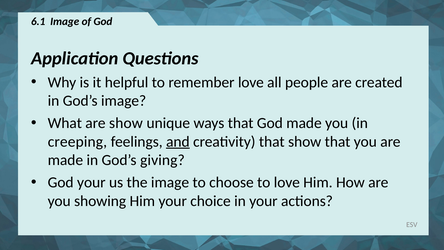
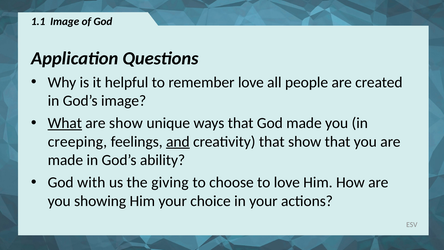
6.1: 6.1 -> 1.1
What underline: none -> present
giving: giving -> ability
God your: your -> with
the image: image -> giving
